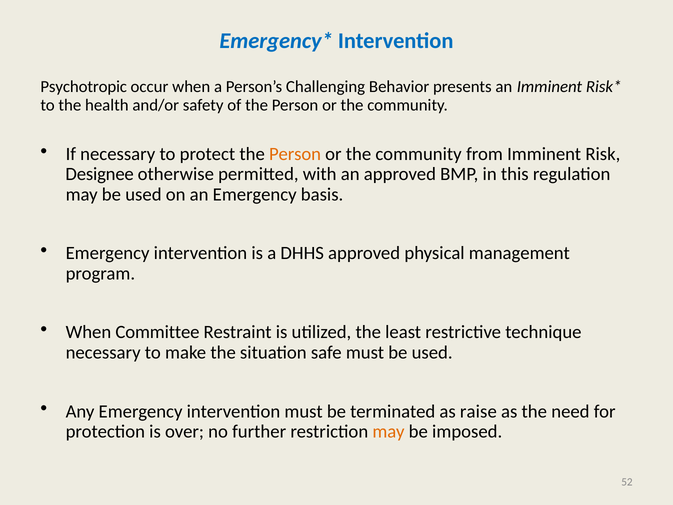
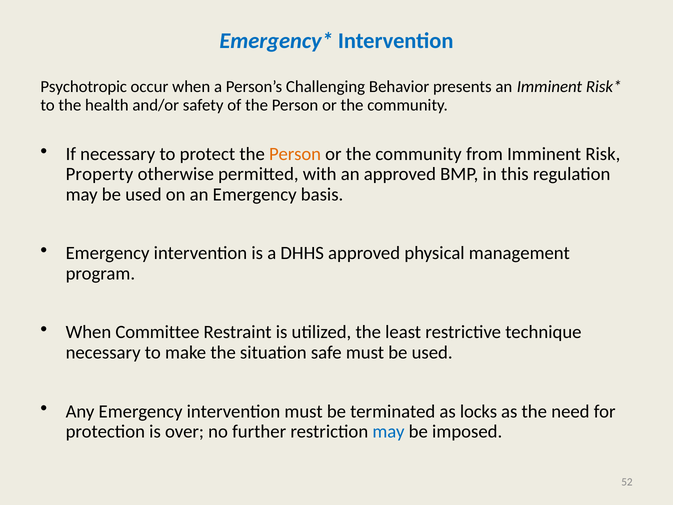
Designee: Designee -> Property
raise: raise -> locks
may at (389, 431) colour: orange -> blue
